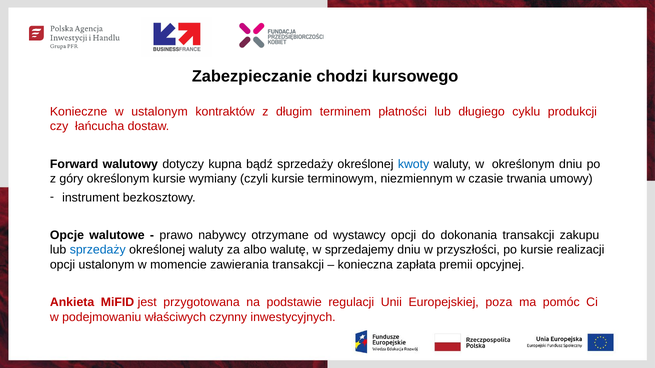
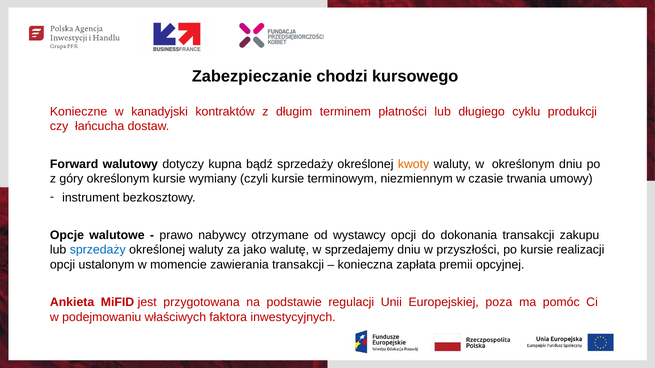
w ustalonym: ustalonym -> kanadyjski
kwoty colour: blue -> orange
albo: albo -> jako
czynny: czynny -> faktora
